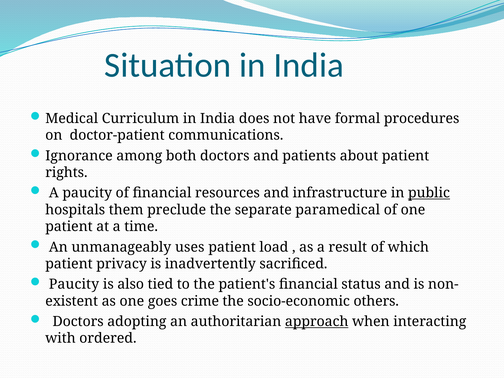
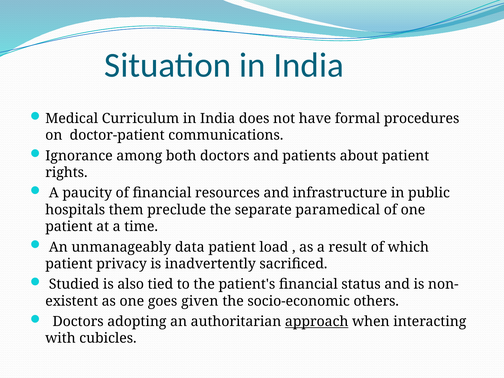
public underline: present -> none
uses: uses -> data
Paucity at (74, 284): Paucity -> Studied
crime: crime -> given
ordered: ordered -> cubicles
